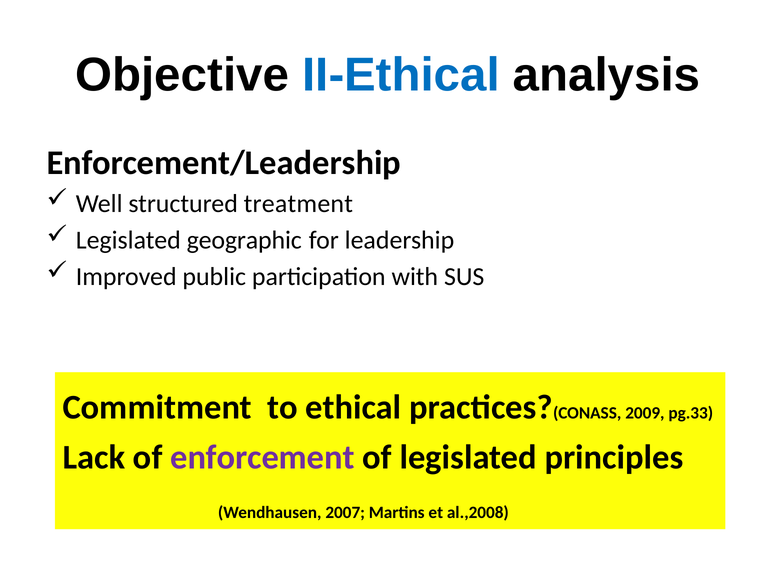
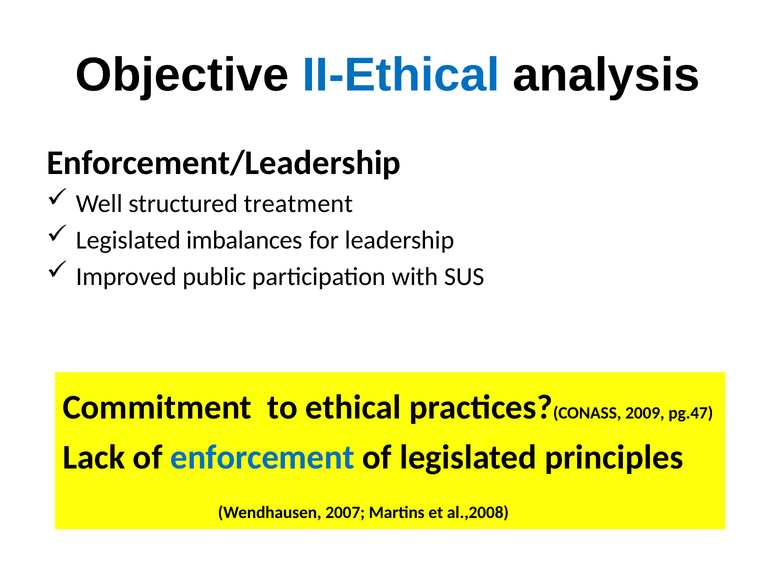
geographic: geographic -> imbalances
pg.33: pg.33 -> pg.47
enforcement colour: purple -> blue
